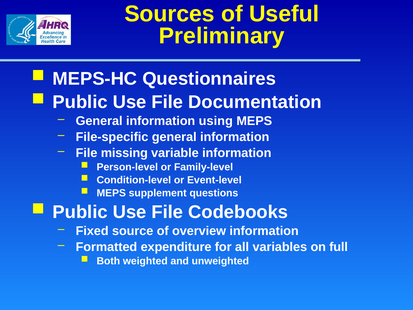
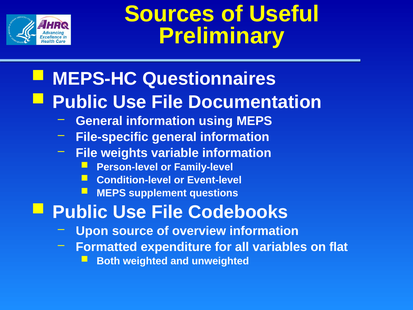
missing: missing -> weights
Fixed: Fixed -> Upon
full: full -> flat
